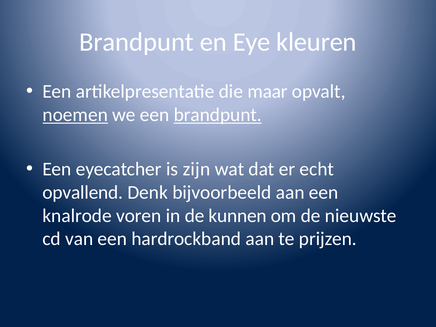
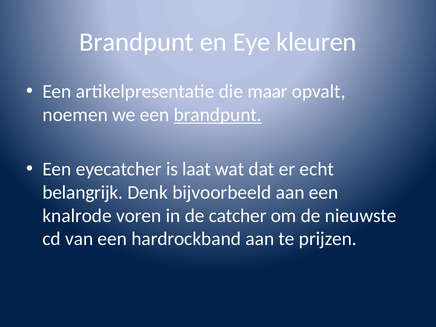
noemen underline: present -> none
zijn: zijn -> laat
opvallend: opvallend -> belangrijk
kunnen: kunnen -> catcher
